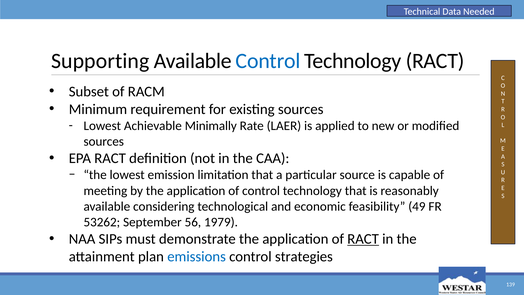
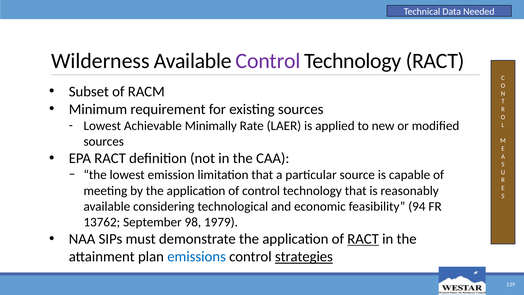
Supporting: Supporting -> Wilderness
Control at (268, 61) colour: blue -> purple
49: 49 -> 94
53262: 53262 -> 13762
56: 56 -> 98
strategies underline: none -> present
